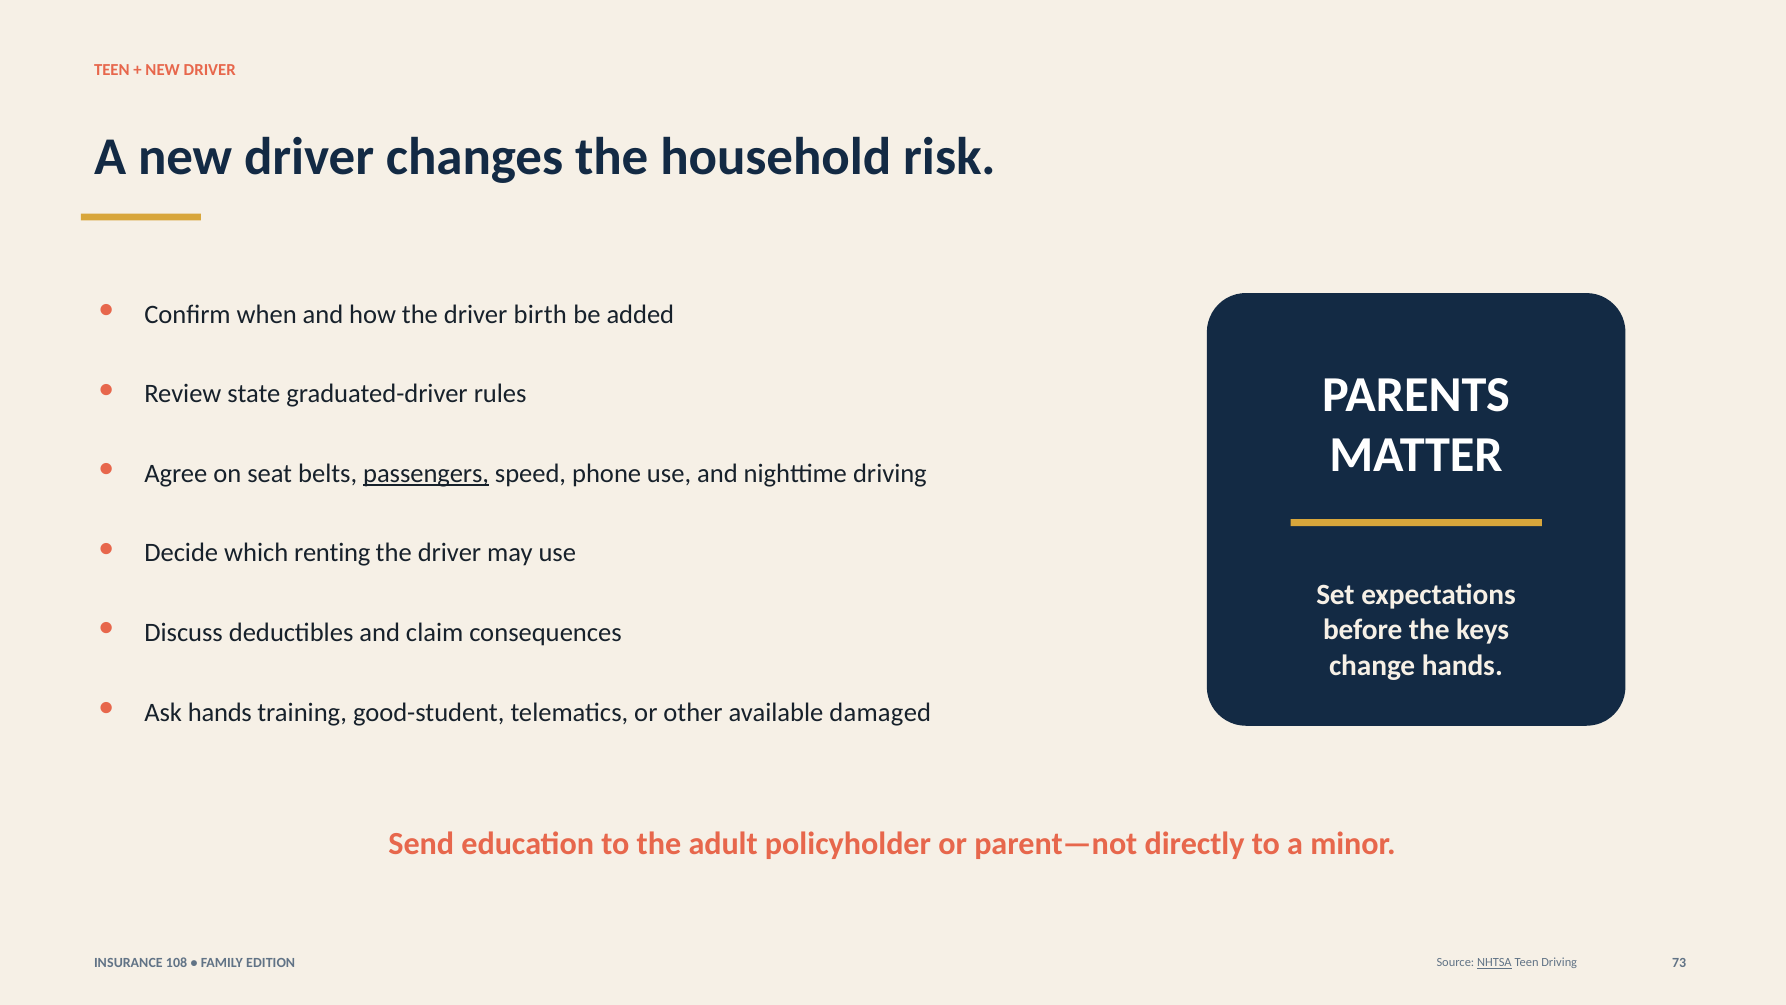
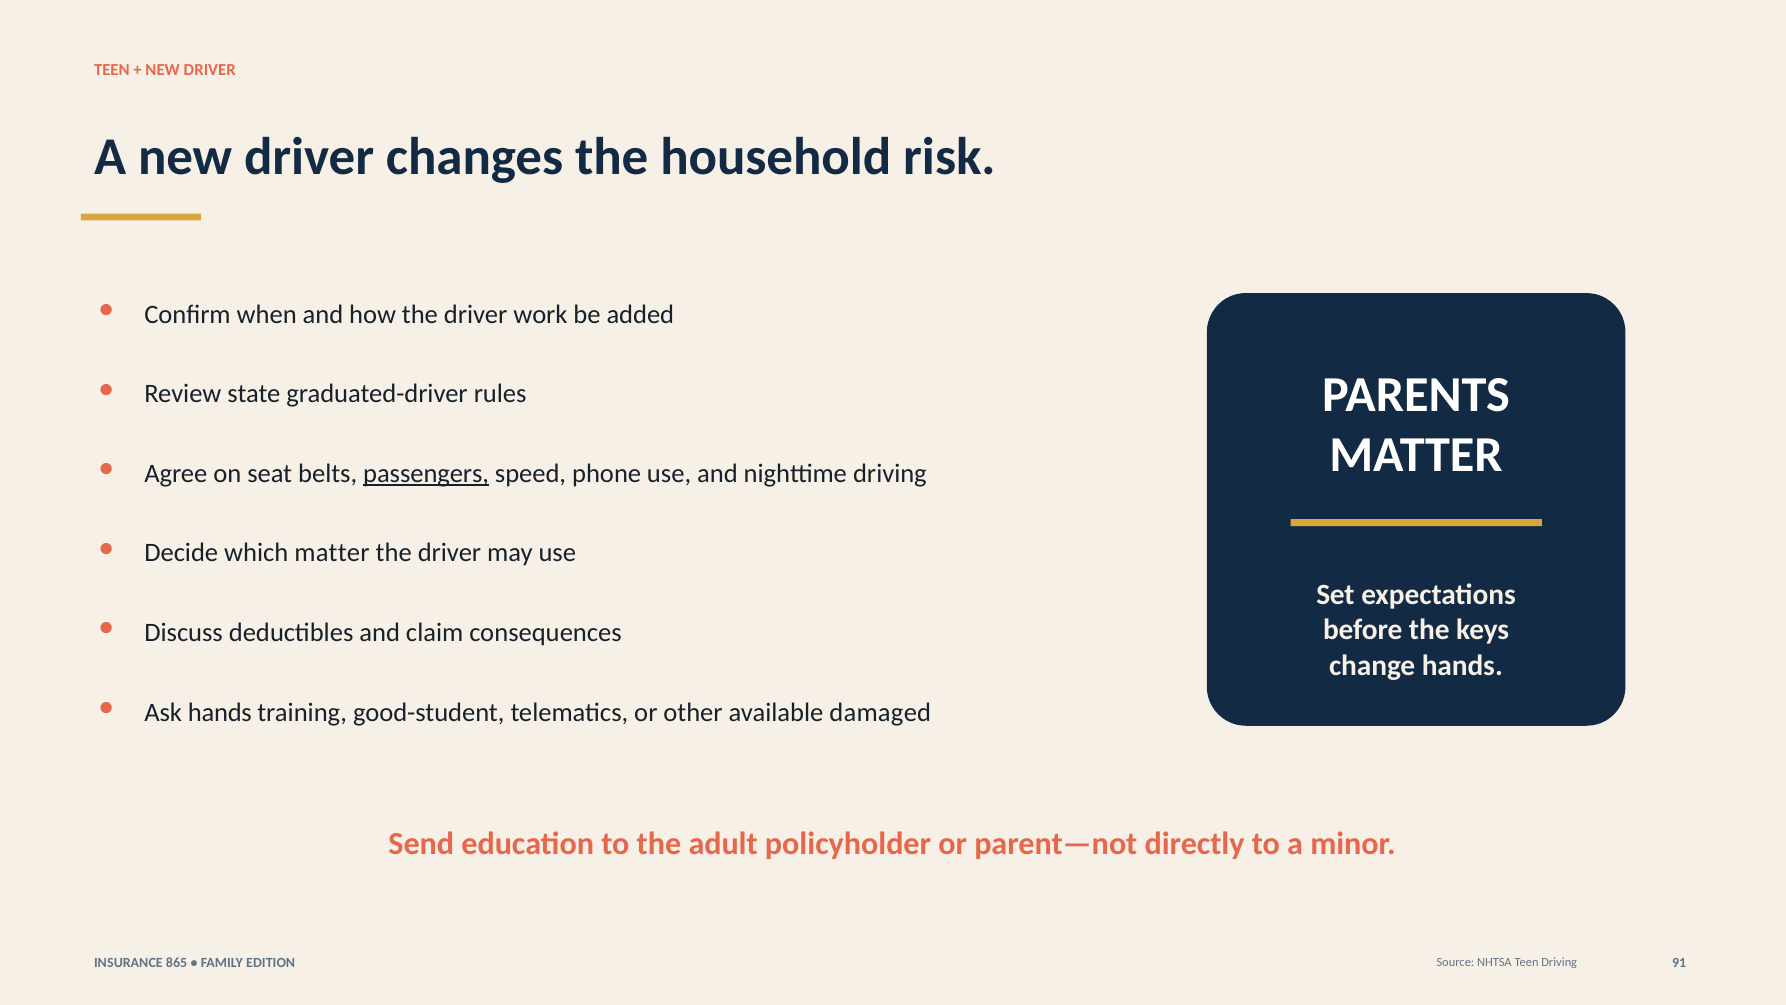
birth: birth -> work
which renting: renting -> matter
108: 108 -> 865
NHTSA underline: present -> none
73: 73 -> 91
